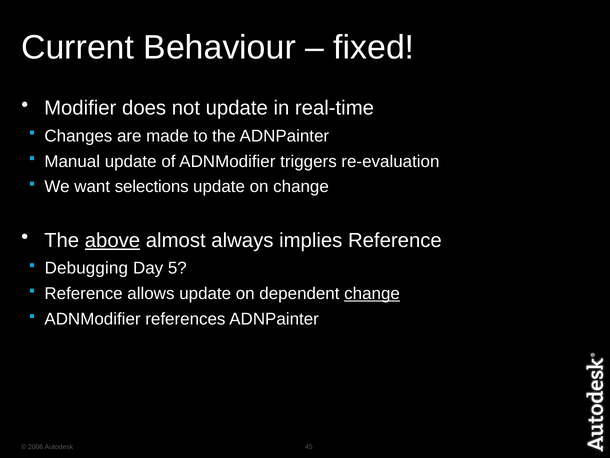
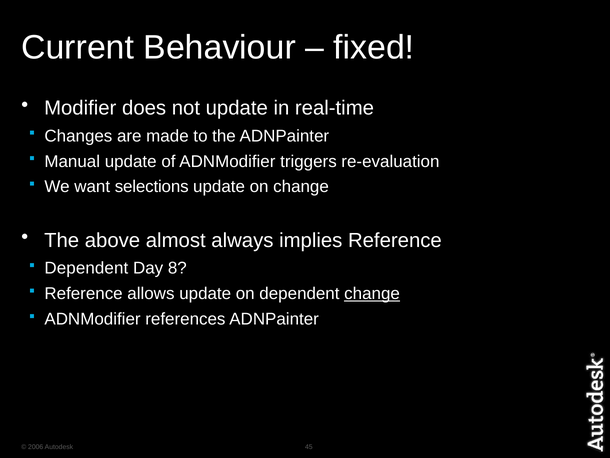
above underline: present -> none
Debugging at (86, 268): Debugging -> Dependent
5: 5 -> 8
